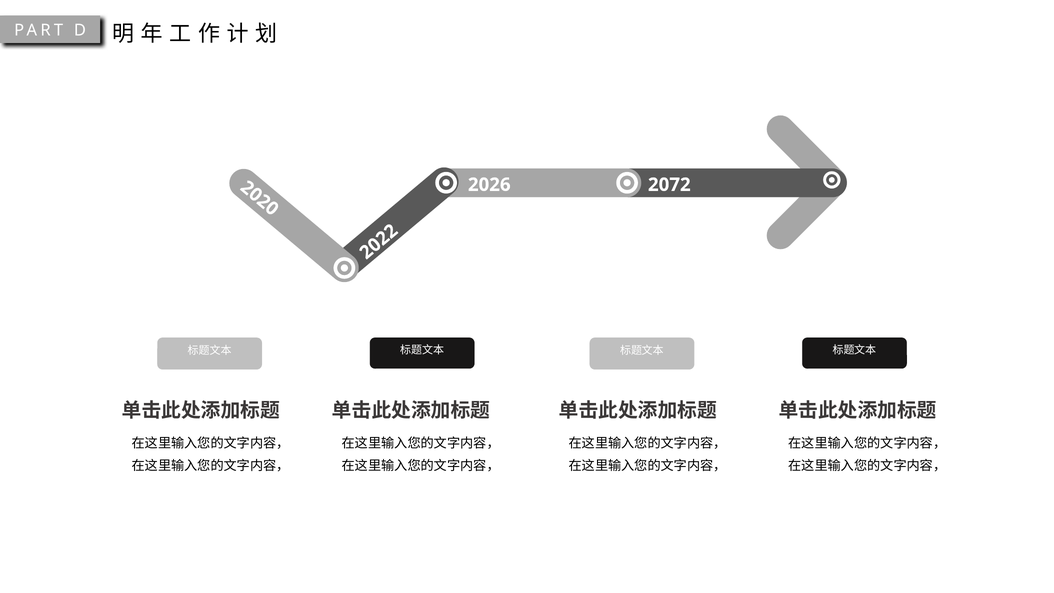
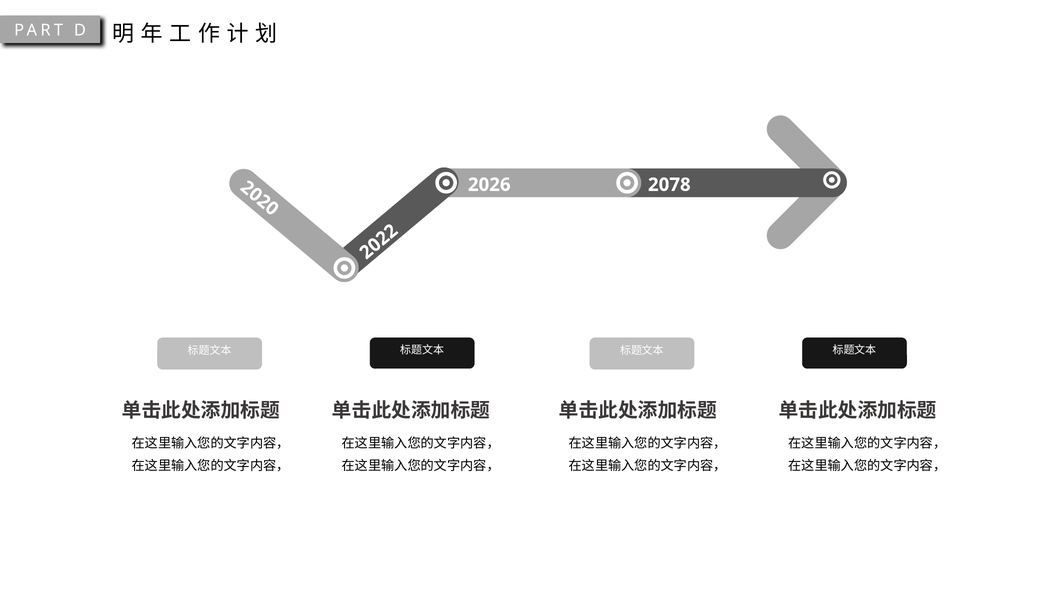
2072: 2072 -> 2078
